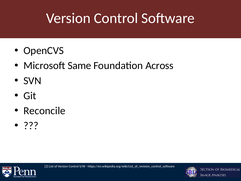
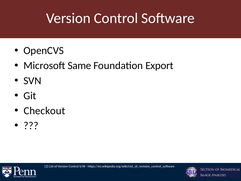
Across: Across -> Export
Reconcile: Reconcile -> Checkout
